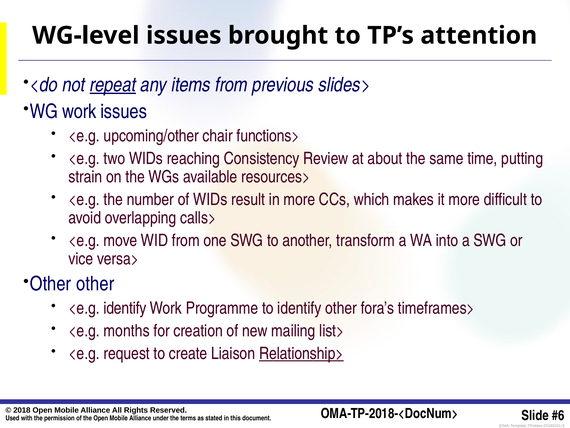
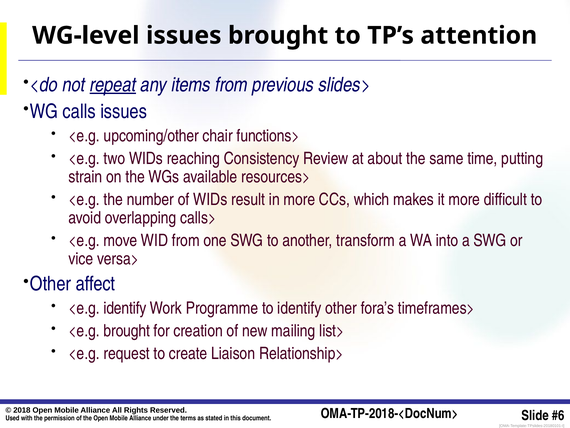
WG work: work -> calls
Other other: other -> affect
<e.g months: months -> brought
Relationship> underline: present -> none
